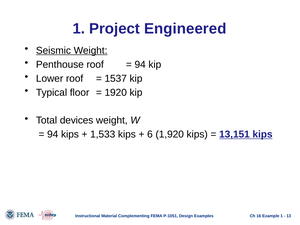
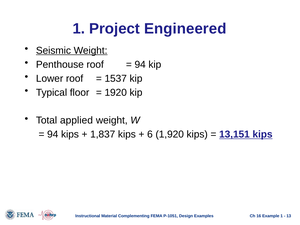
devices: devices -> applied
1,533: 1,533 -> 1,837
